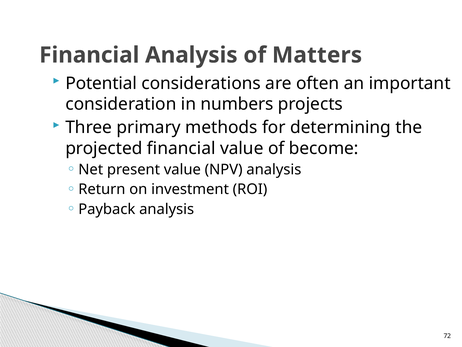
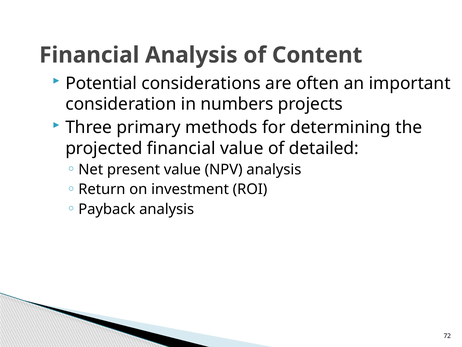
Matters: Matters -> Content
become: become -> detailed
